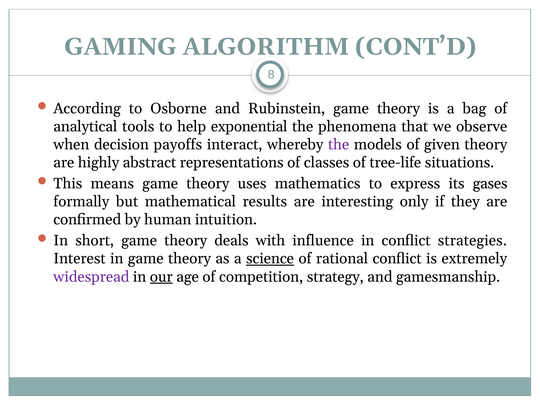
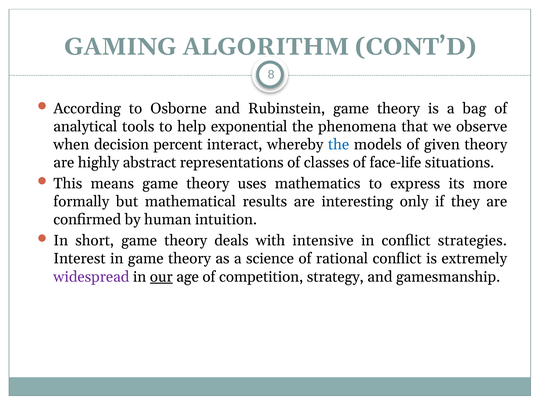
payoffs: payoffs -> percent
the at (339, 145) colour: purple -> blue
tree-life: tree-life -> face-life
gases: gases -> more
influence: influence -> intensive
science underline: present -> none
